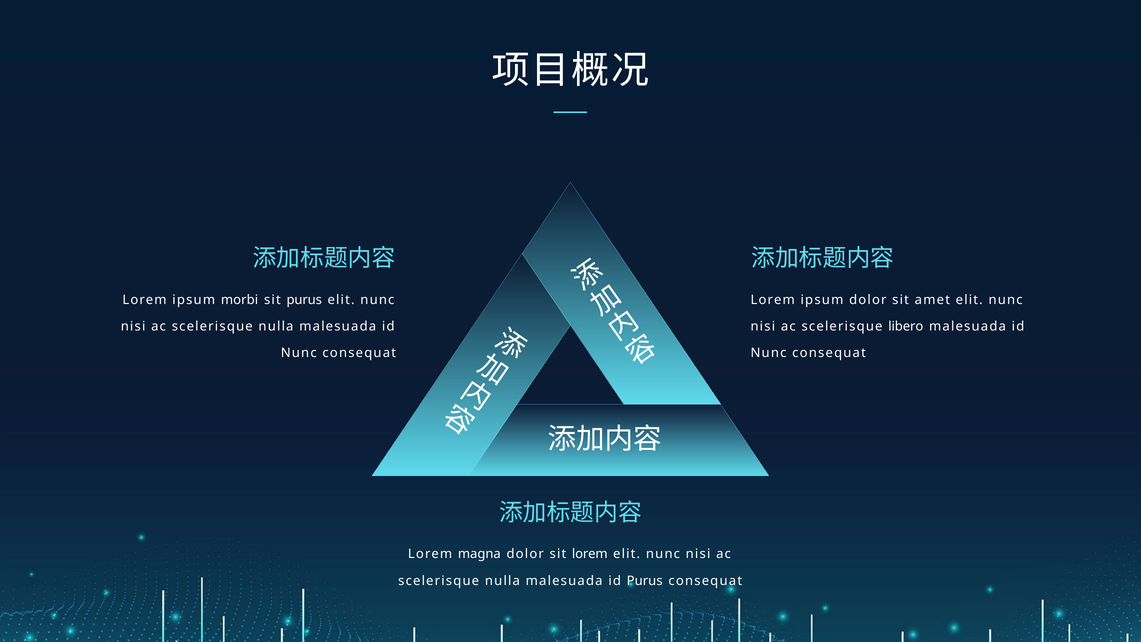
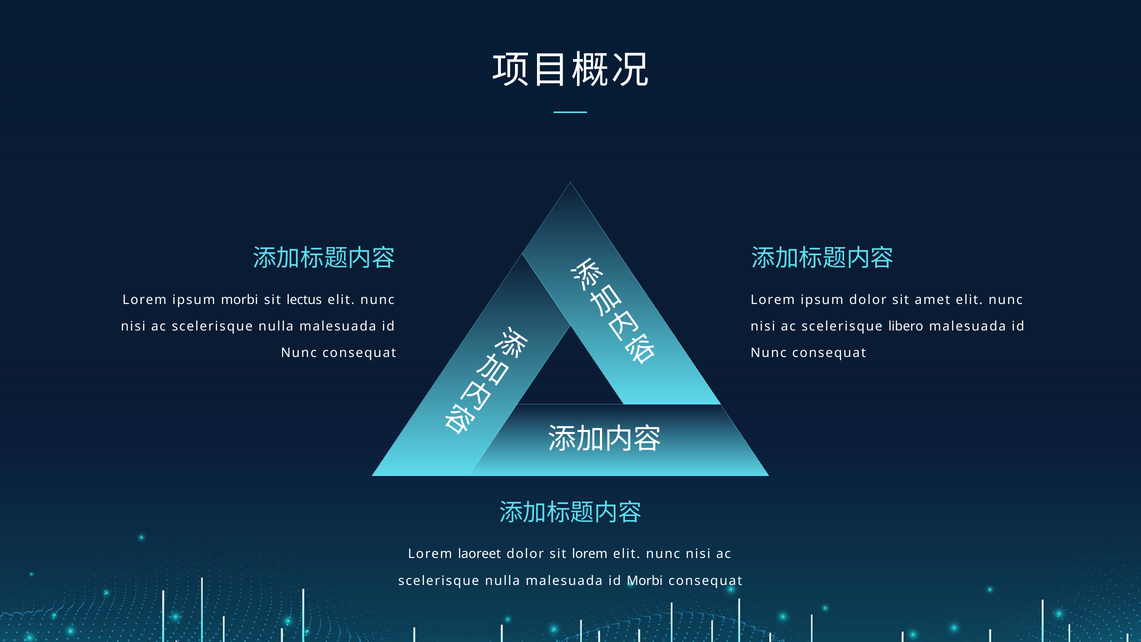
sit purus: purus -> lectus
magna: magna -> laoreet
id Purus: Purus -> Morbi
